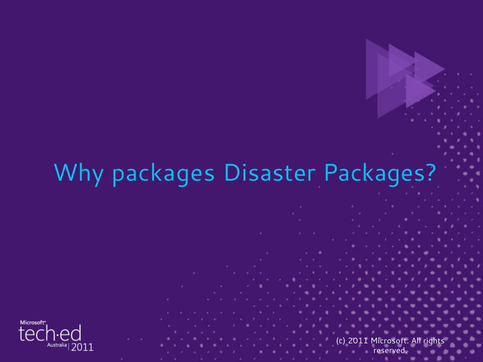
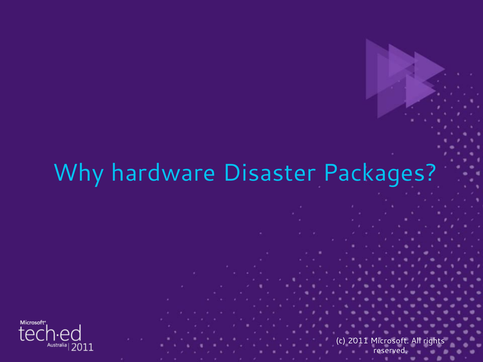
Why packages: packages -> hardware
